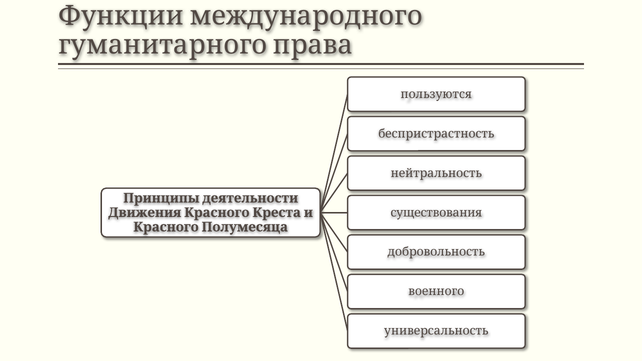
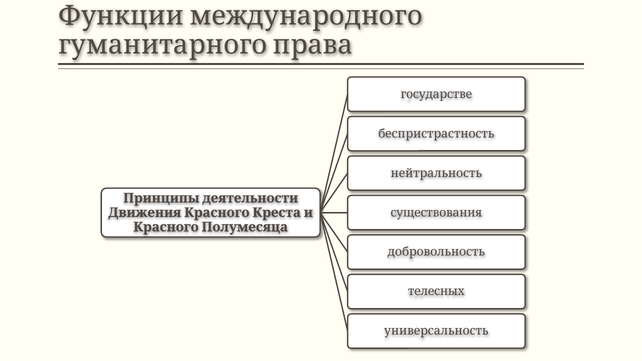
пользуются: пользуются -> государстве
военного: военного -> телесных
